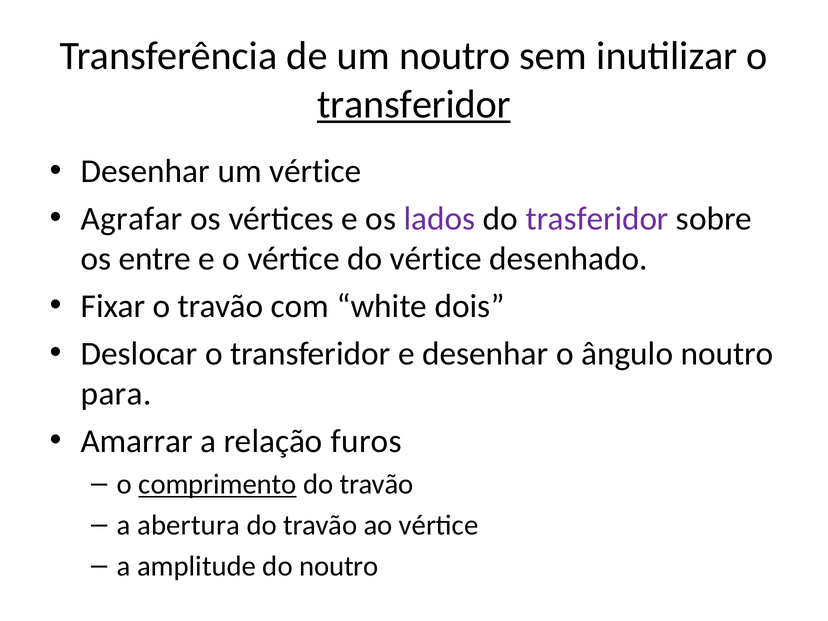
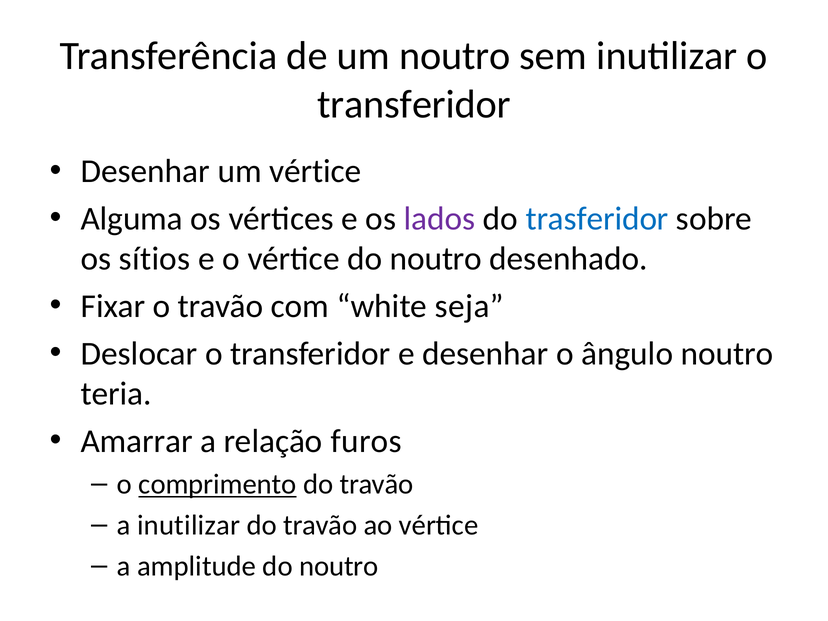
transferidor at (414, 104) underline: present -> none
Agrafar: Agrafar -> Alguma
trasferidor colour: purple -> blue
entre: entre -> sítios
vértice do vértice: vértice -> noutro
dois: dois -> seja
para: para -> teria
a abertura: abertura -> inutilizar
